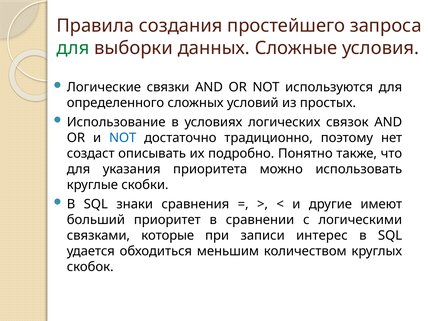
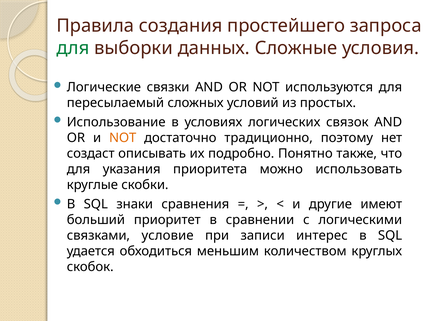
определенного: определенного -> пересылаемый
NOT at (123, 138) colour: blue -> orange
которые: которые -> условие
